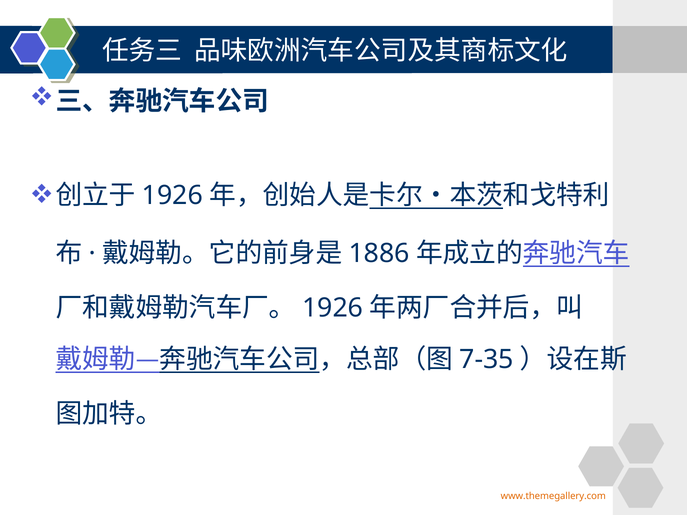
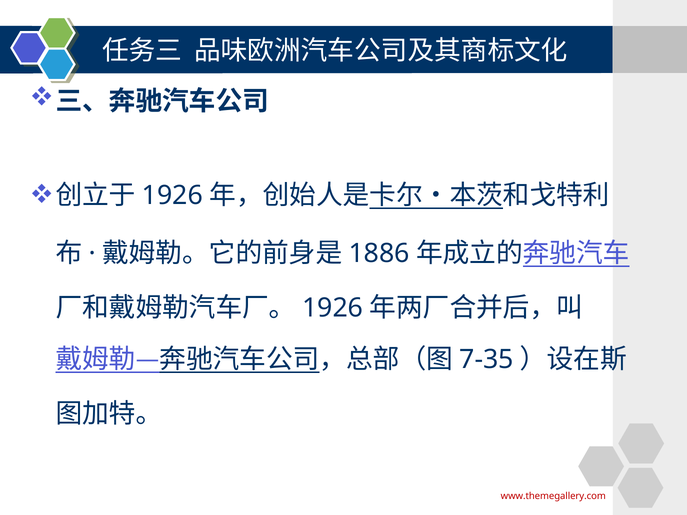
www.themegallery.com colour: orange -> red
